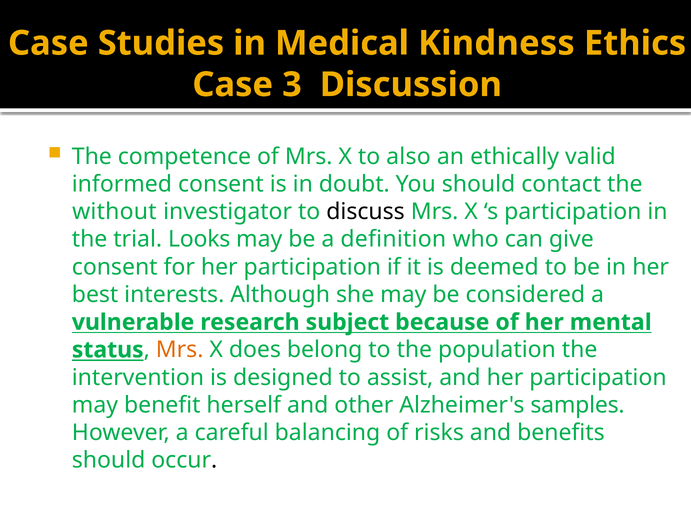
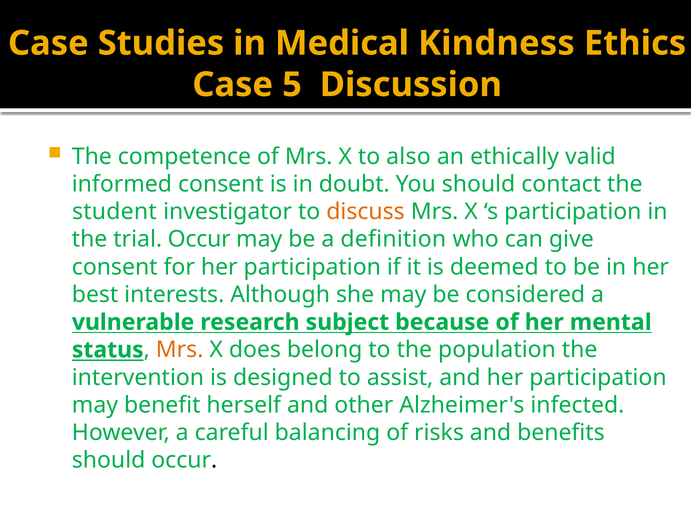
3: 3 -> 5
without: without -> student
discuss colour: black -> orange
trial Looks: Looks -> Occur
samples: samples -> infected
